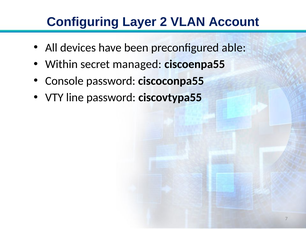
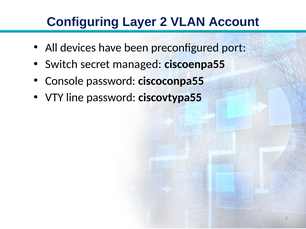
able: able -> port
Within: Within -> Switch
